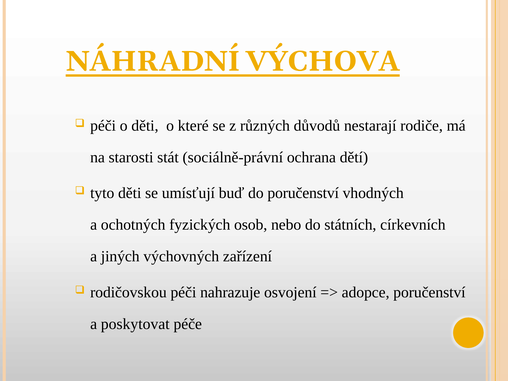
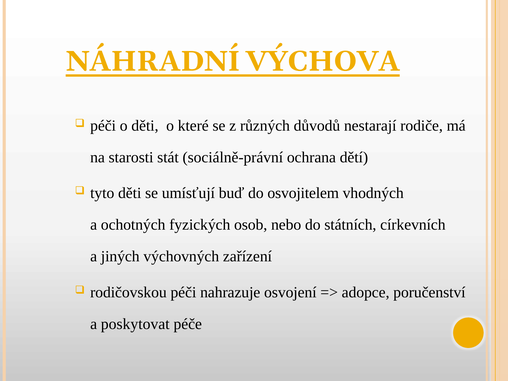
do poručenství: poručenství -> osvojitelem
